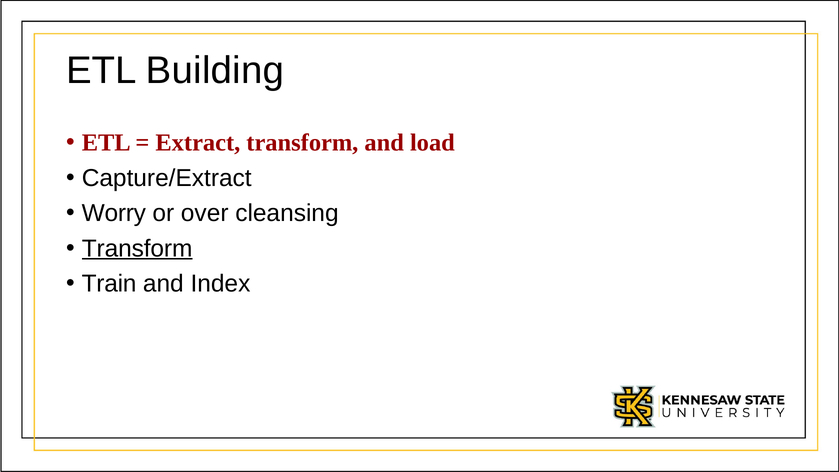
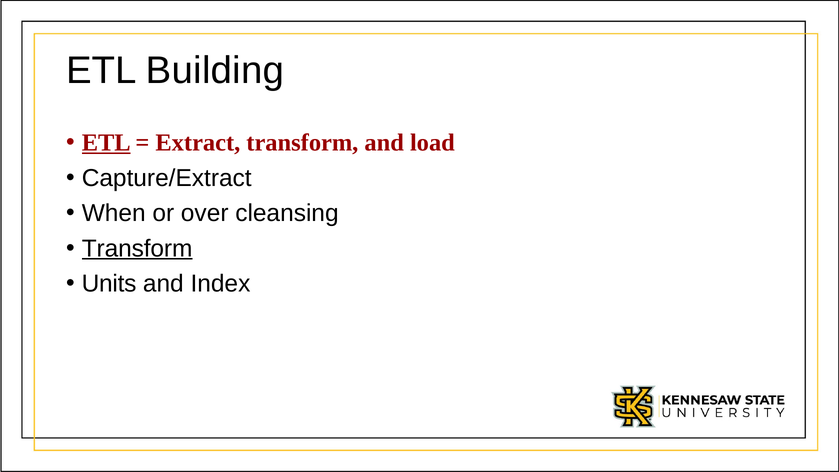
ETL at (106, 143) underline: none -> present
Worry: Worry -> When
Train: Train -> Units
